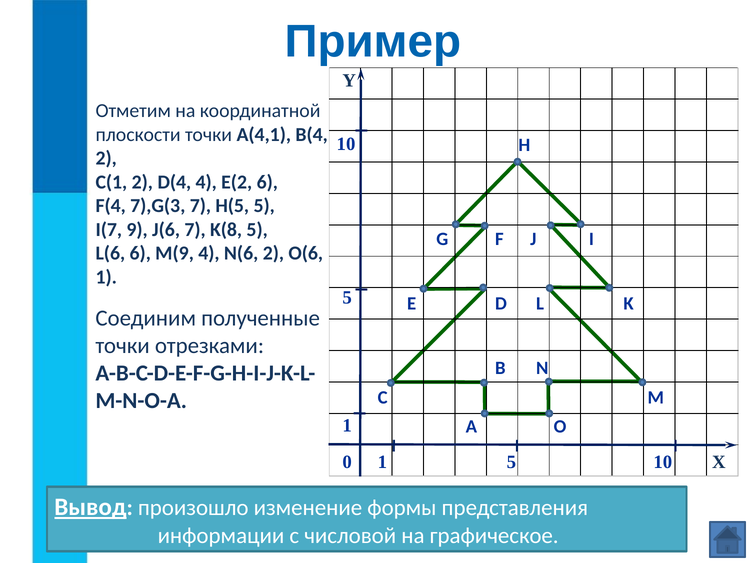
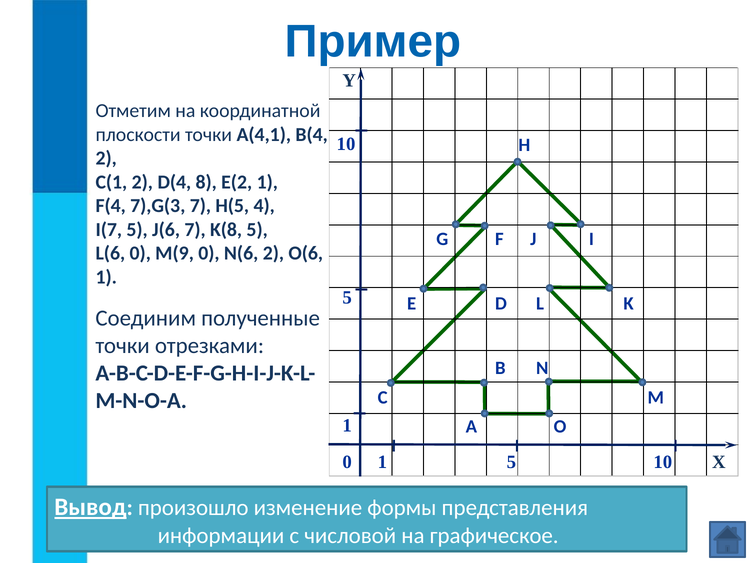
D(4 4: 4 -> 8
E(2 6: 6 -> 1
H(5 5: 5 -> 4
I(7 9: 9 -> 5
L(6 6: 6 -> 0
M(9 4: 4 -> 0
